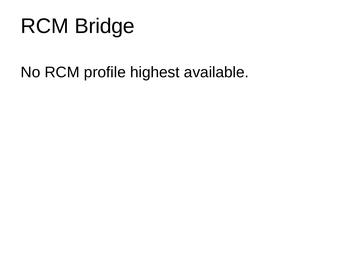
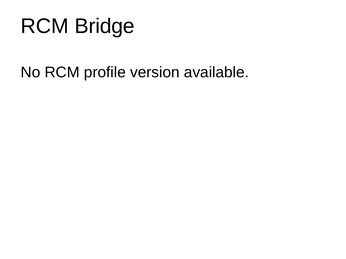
highest: highest -> version
